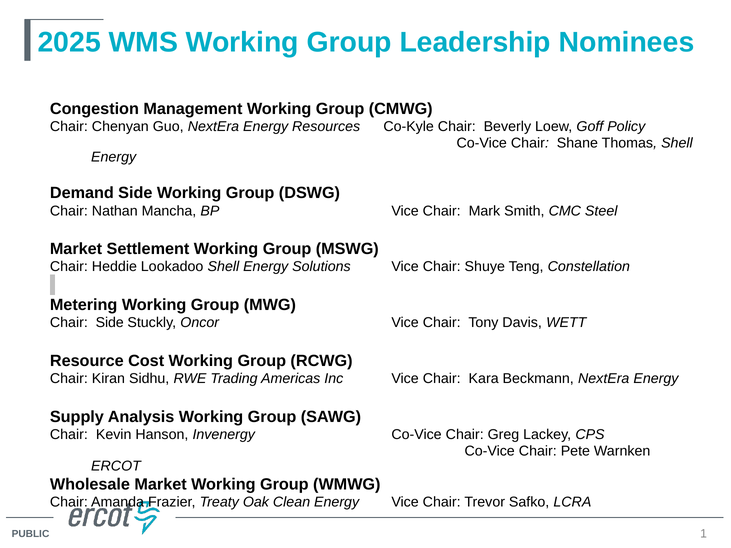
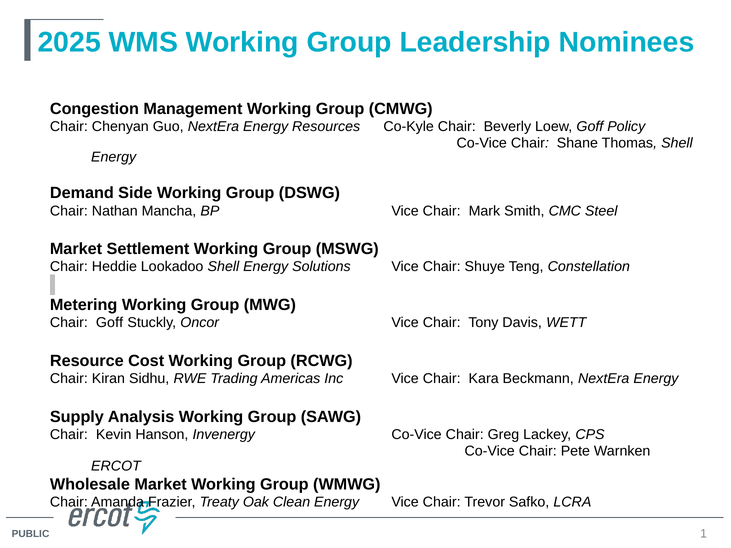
Chair Side: Side -> Goff
